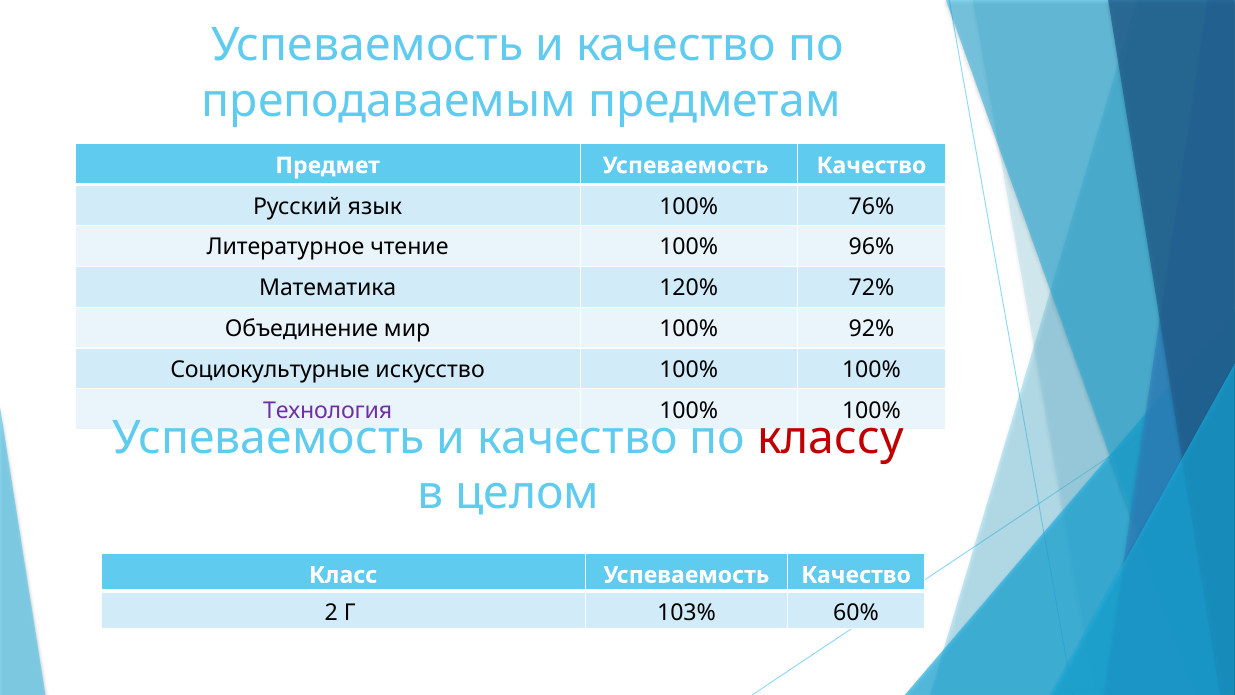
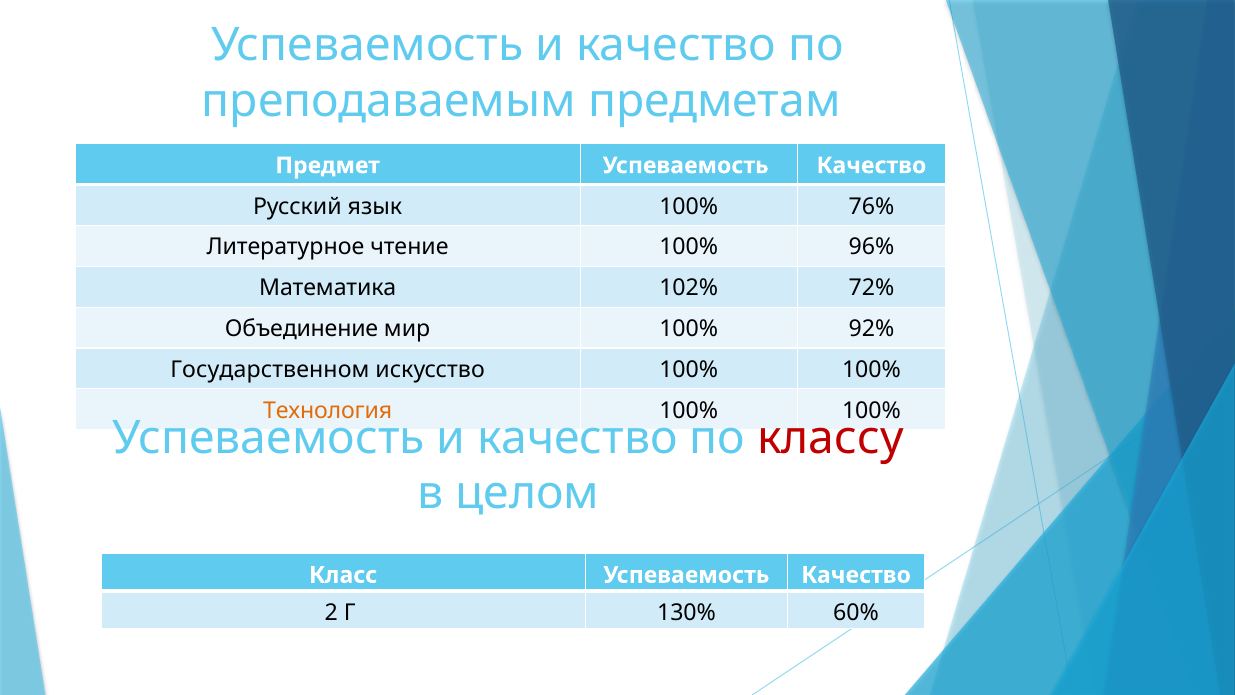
120%: 120% -> 102%
Социокультурные: Социокультурные -> Государственном
Технология colour: purple -> orange
103%: 103% -> 130%
